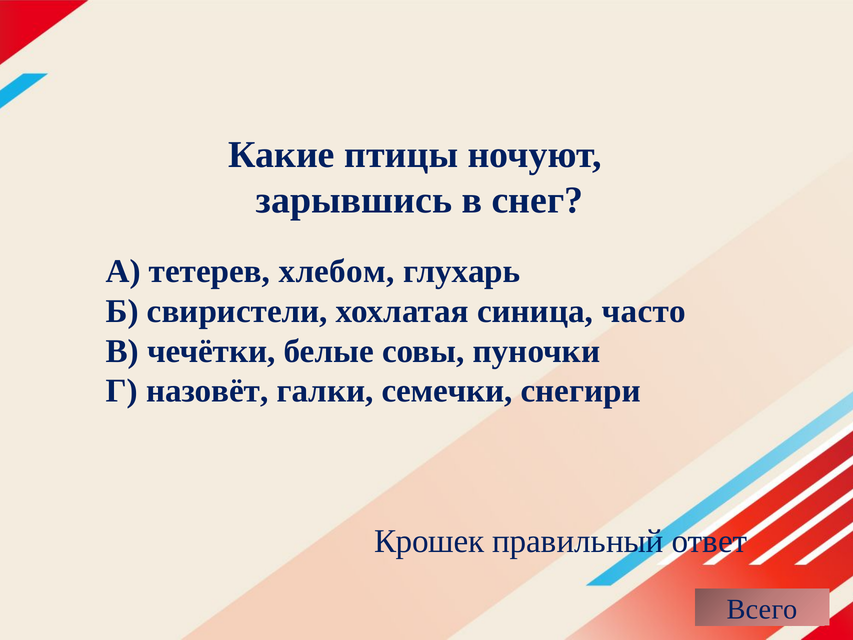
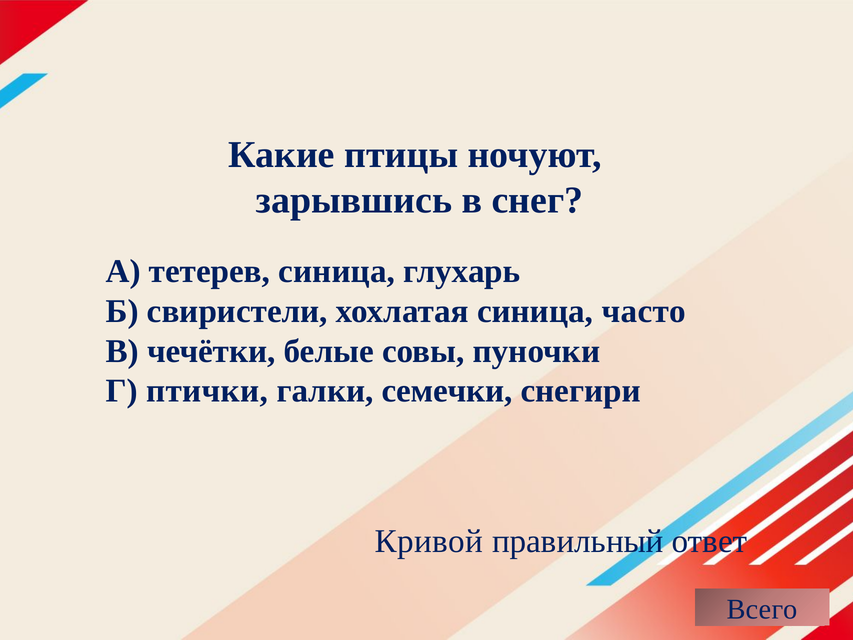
тетерев хлебом: хлебом -> синица
назовёт: назовёт -> птички
Крошек: Крошек -> Кривой
